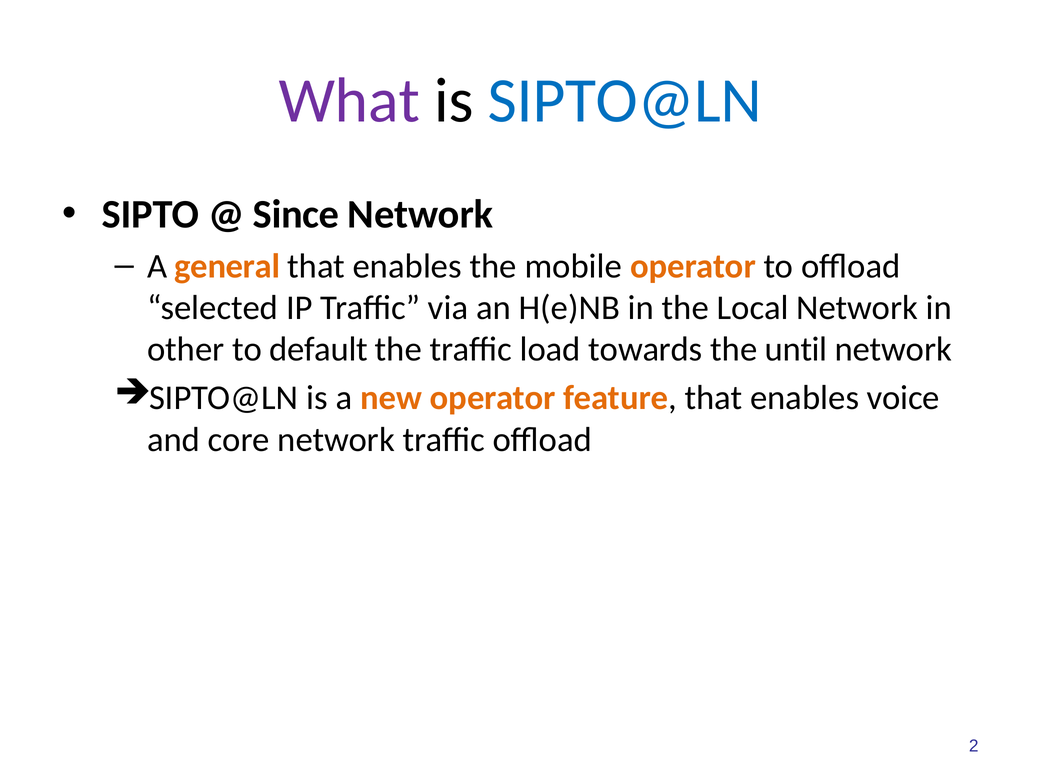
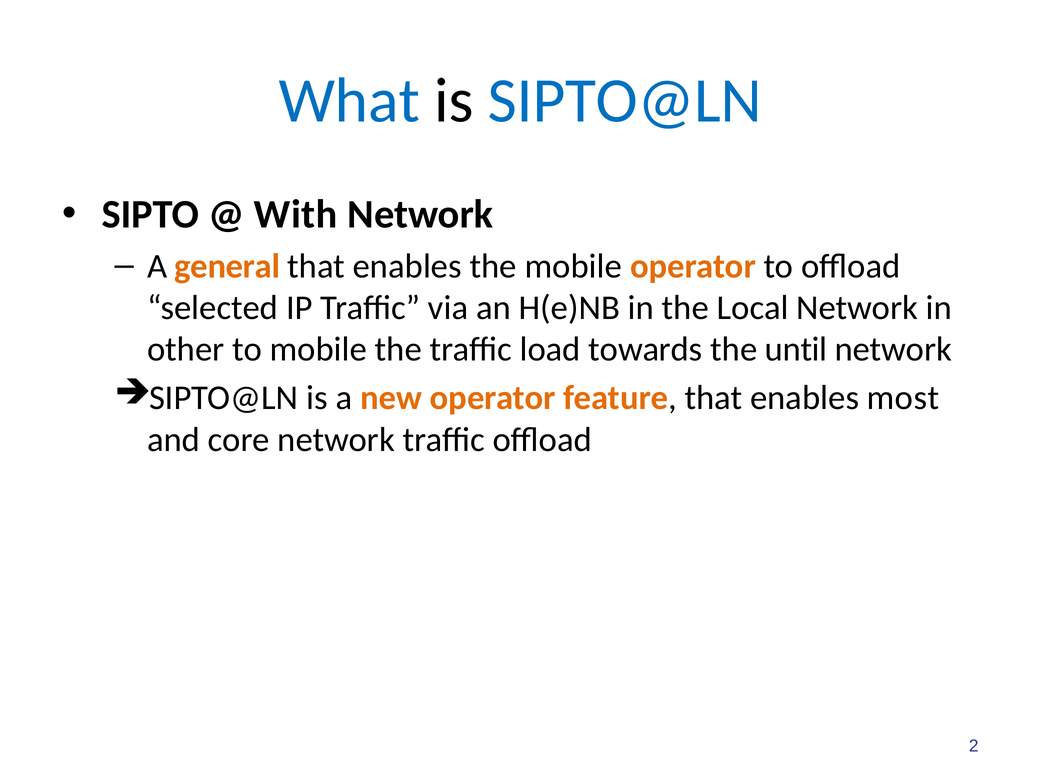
What colour: purple -> blue
Since: Since -> With
to default: default -> mobile
voice: voice -> most
